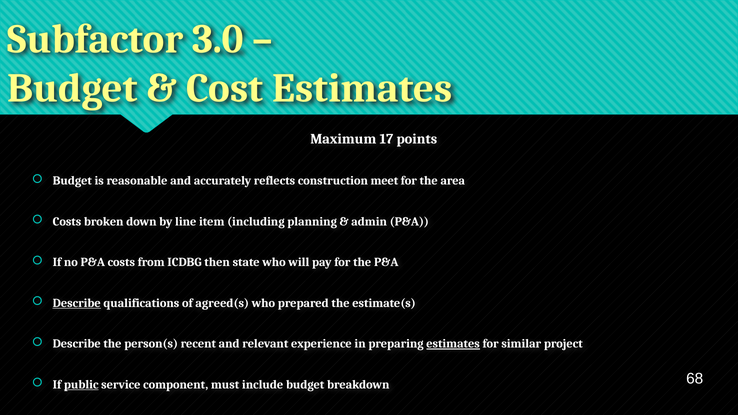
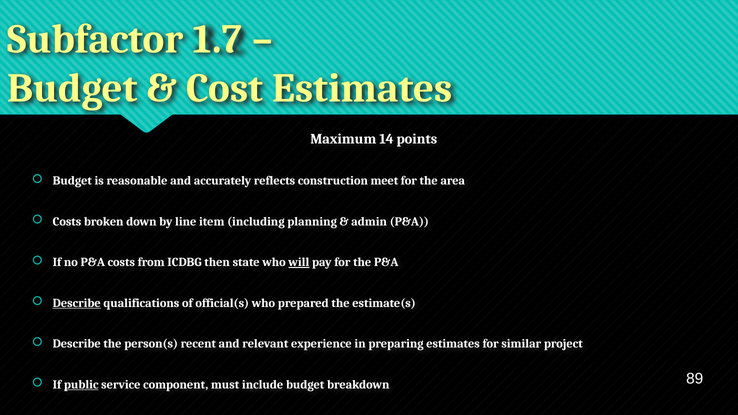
3.0: 3.0 -> 1.7
17: 17 -> 14
will underline: none -> present
agreed(s: agreed(s -> official(s
estimates at (453, 344) underline: present -> none
68: 68 -> 89
